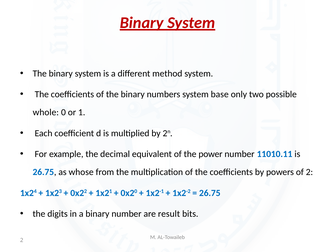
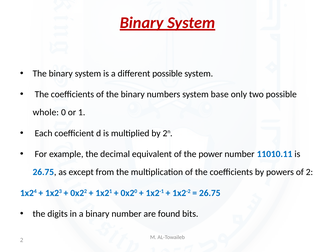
different method: method -> possible
whose: whose -> except
result: result -> found
